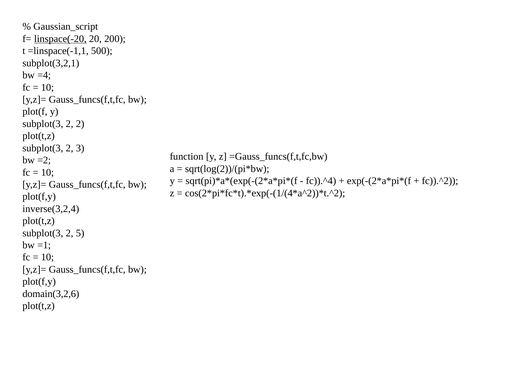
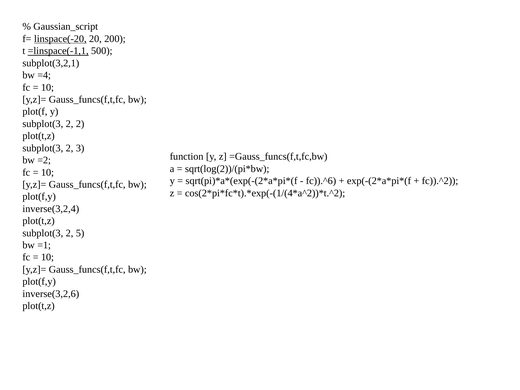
=linspace(-1,1 underline: none -> present
fc)).^4: fc)).^4 -> fc)).^6
domain(3,2,6: domain(3,2,6 -> inverse(3,2,6
